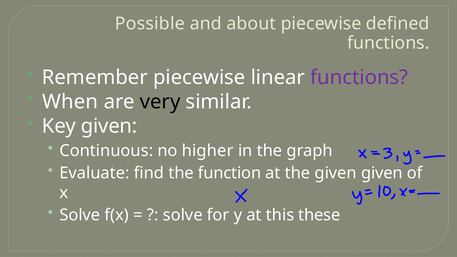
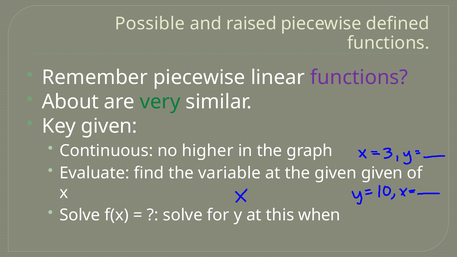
about: about -> raised
When: When -> About
very colour: black -> green
function: function -> variable
these: these -> when
